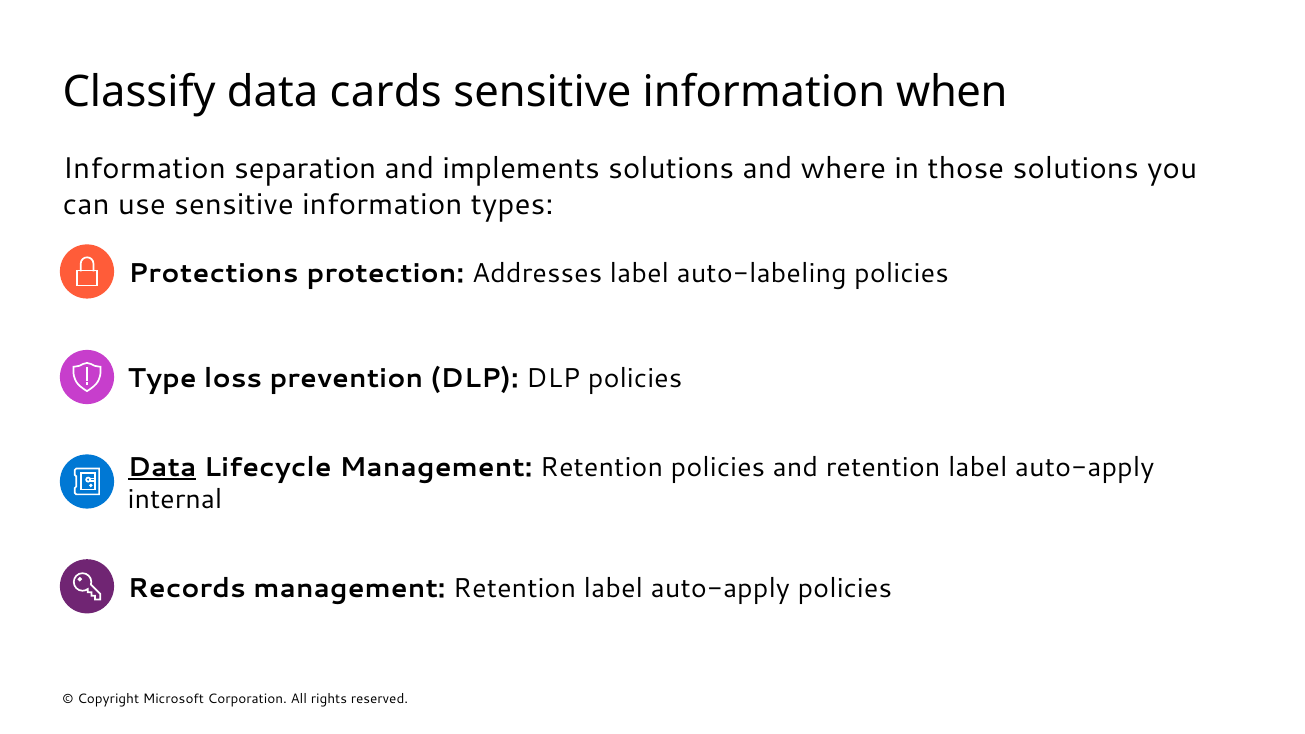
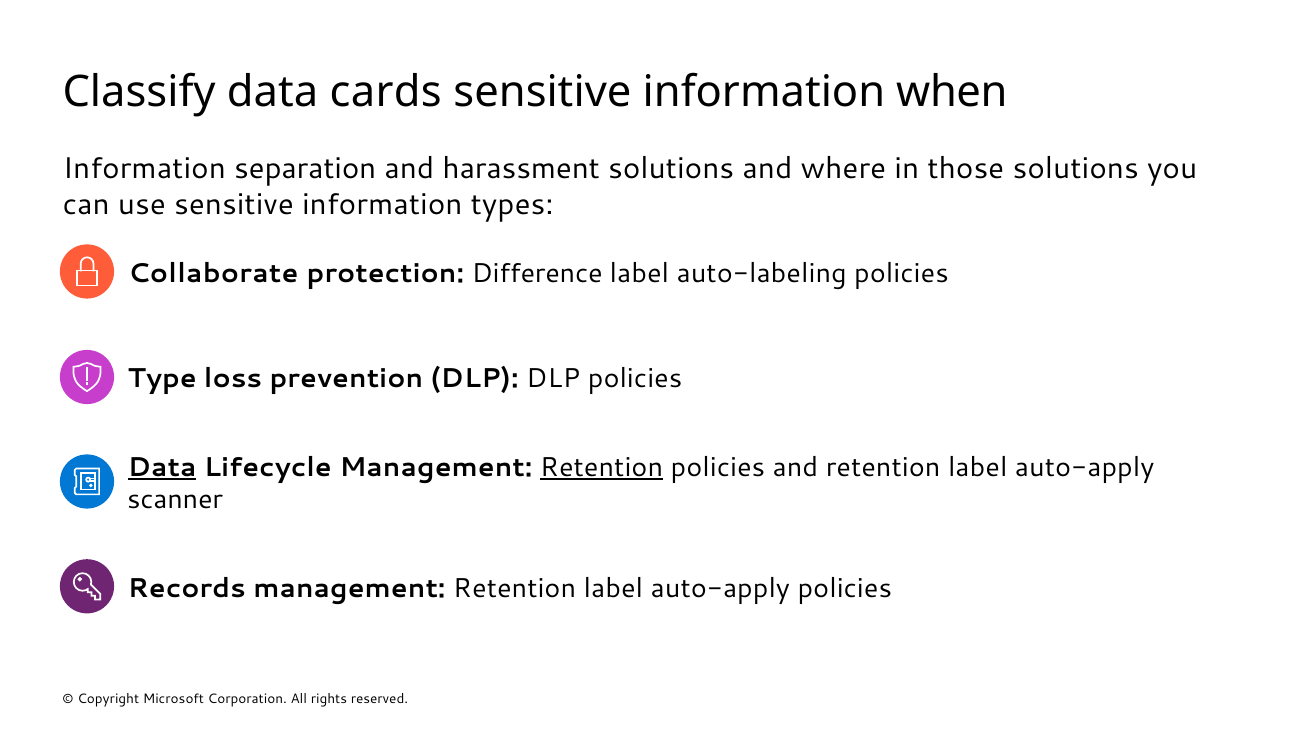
implements: implements -> harassment
Protections: Protections -> Collaborate
Addresses: Addresses -> Difference
Retention at (602, 467) underline: none -> present
internal: internal -> scanner
